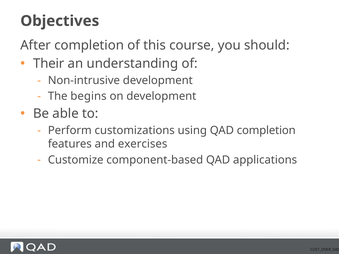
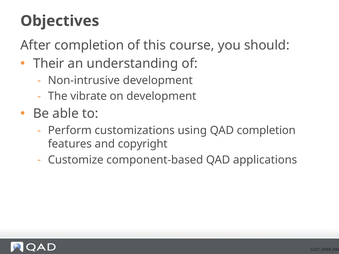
begins: begins -> vibrate
exercises: exercises -> copyright
